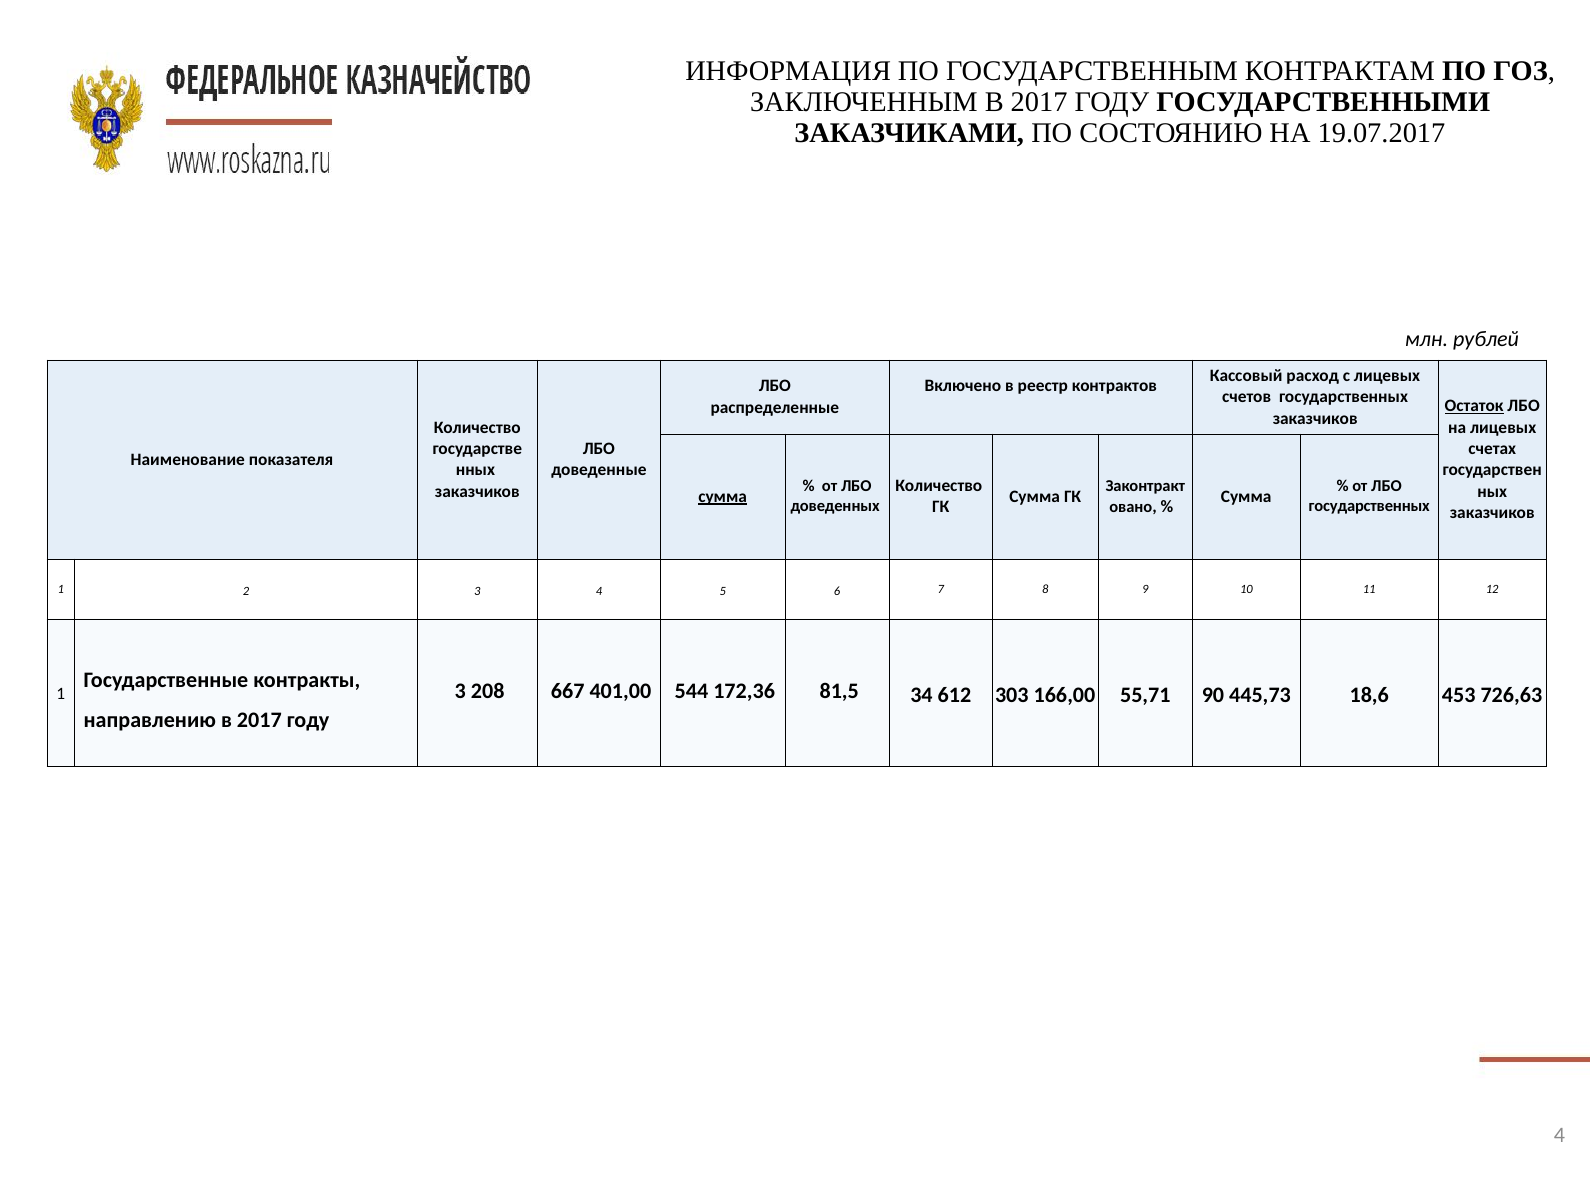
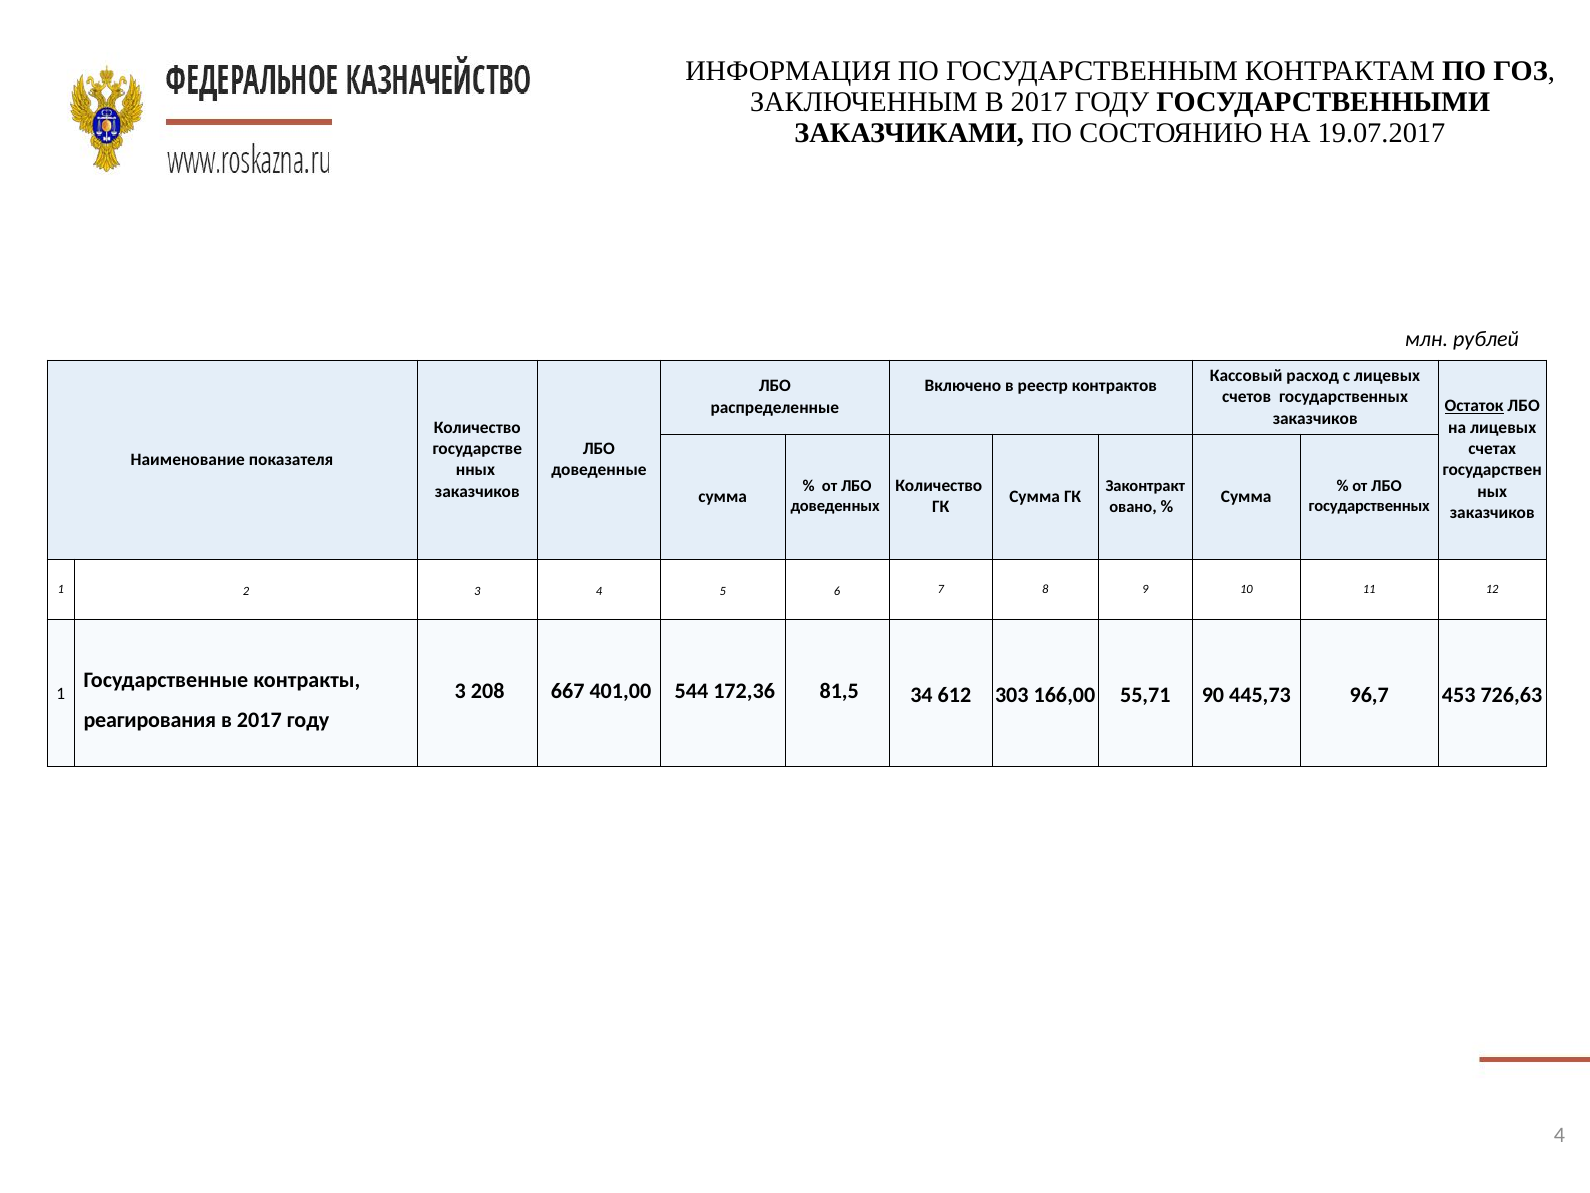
сумма at (723, 496) underline: present -> none
18,6: 18,6 -> 96,7
направлению: направлению -> реагирования
